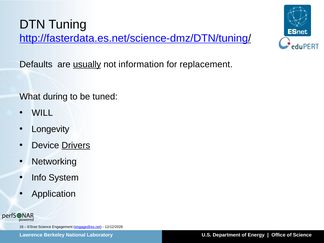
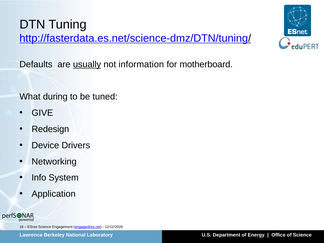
replacement: replacement -> motherboard
WILL: WILL -> GIVE
Longevity: Longevity -> Redesign
Drivers underline: present -> none
